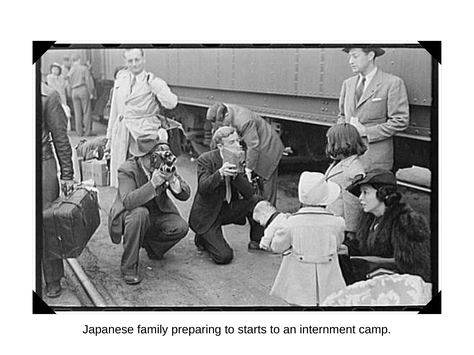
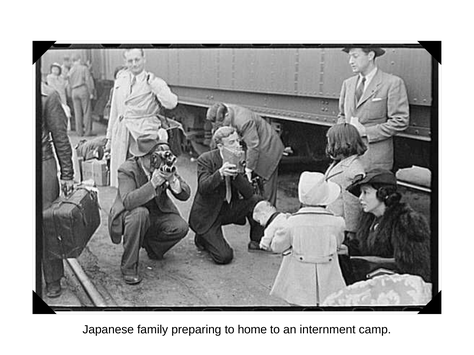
starts: starts -> home
